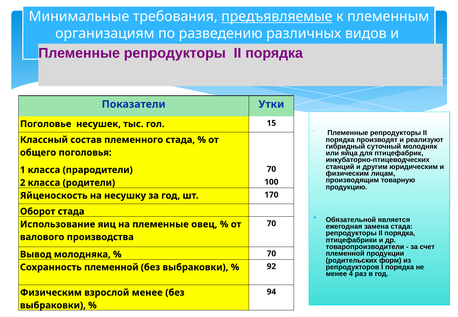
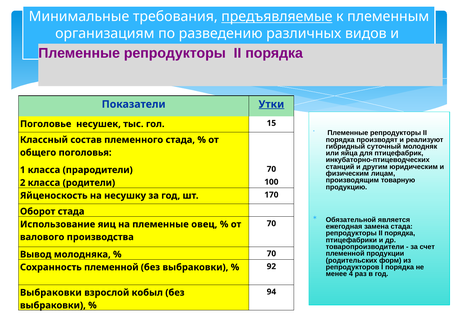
Утки underline: none -> present
Физическим at (51, 293): Физическим -> Выбраковки
взрослой менее: менее -> кобыл
